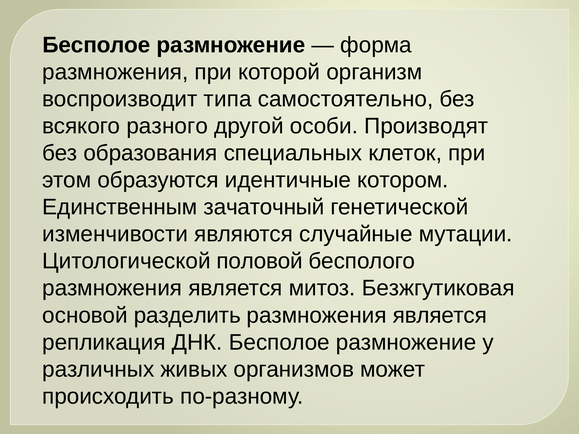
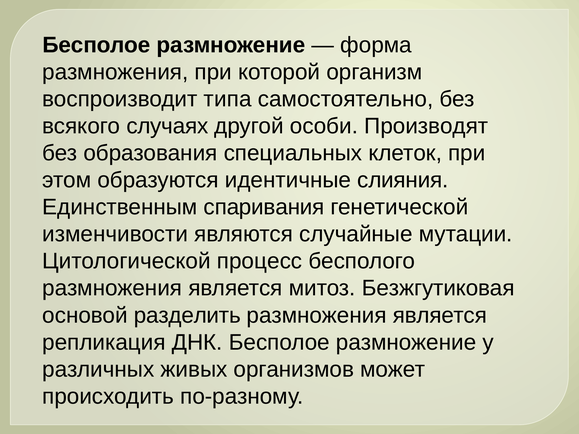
разного: разного -> случаях
котором: котором -> слияния
зачаточный: зачаточный -> спаривания
половой: половой -> процесс
